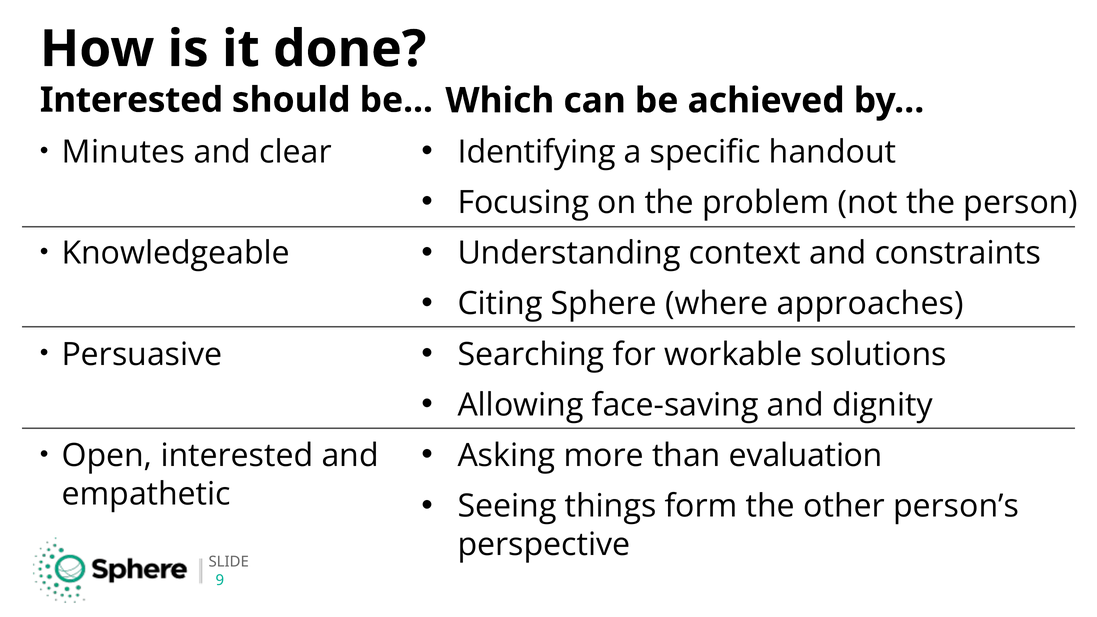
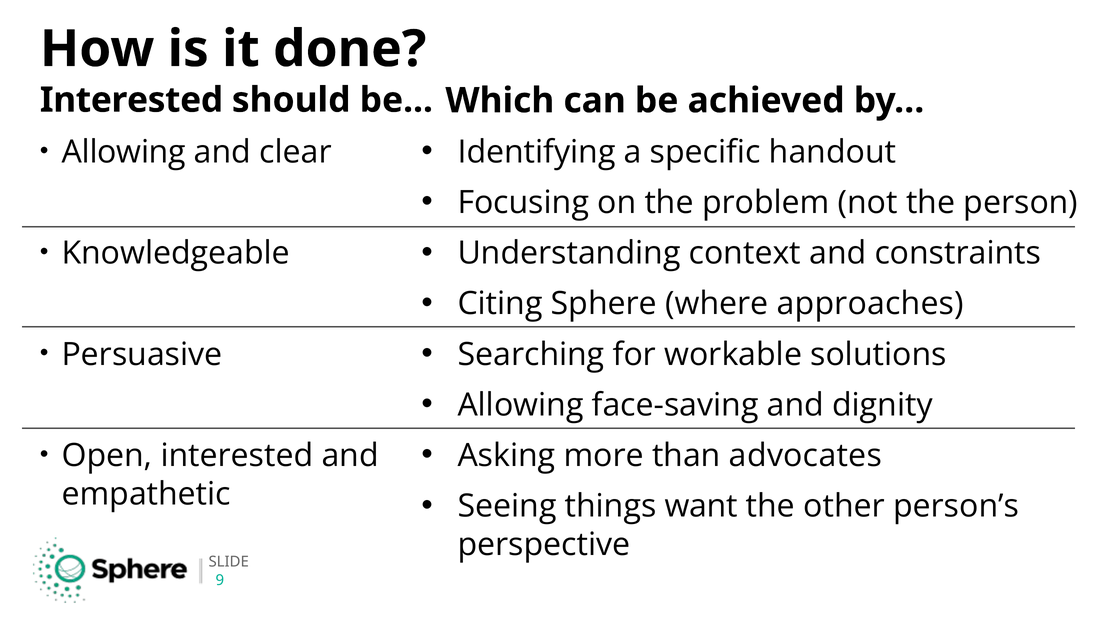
Minutes at (123, 152): Minutes -> Allowing
evaluation: evaluation -> advocates
form: form -> want
